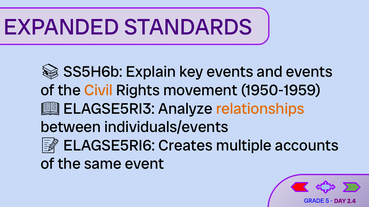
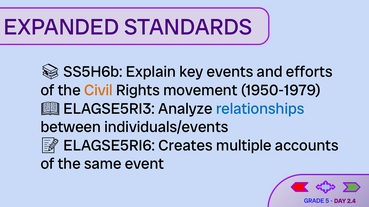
and events: events -> efforts
1950-1959: 1950-1959 -> 1950-1979
relationships colour: orange -> blue
